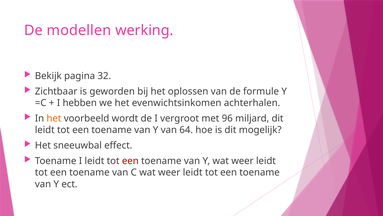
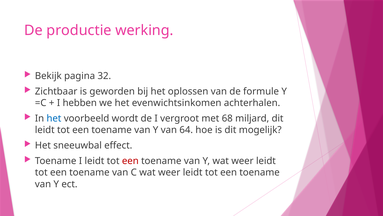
modellen: modellen -> productie
het at (54, 118) colour: orange -> blue
96: 96 -> 68
